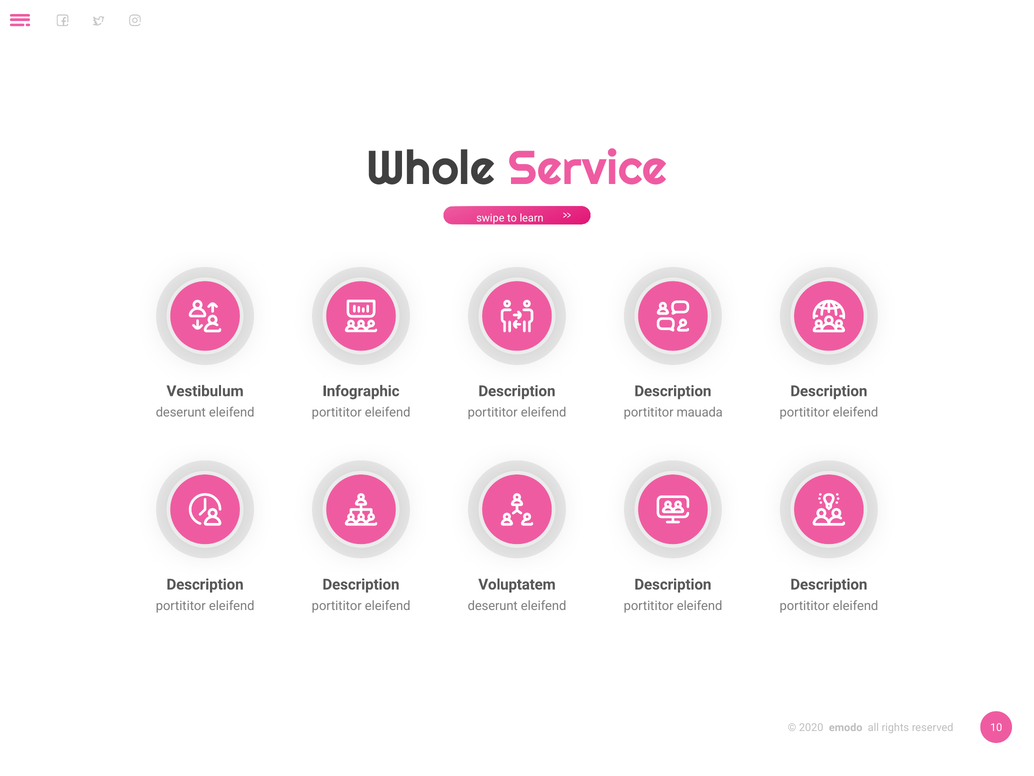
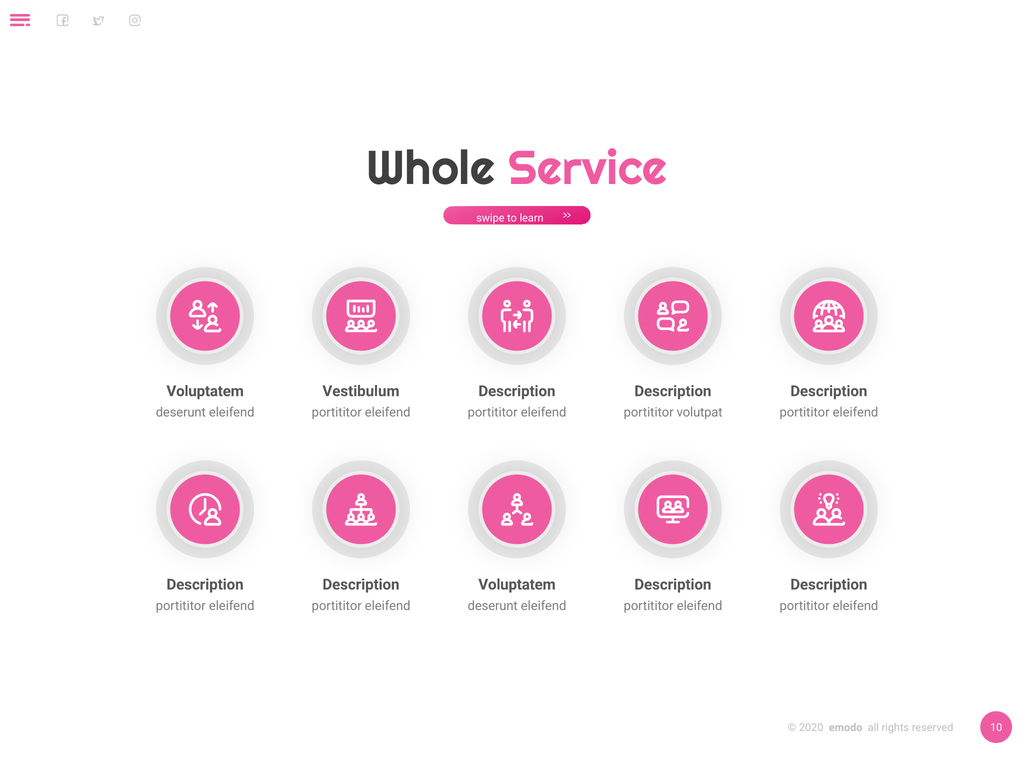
Vestibulum at (205, 391): Vestibulum -> Voluptatem
Infographic: Infographic -> Vestibulum
mauada: mauada -> volutpat
